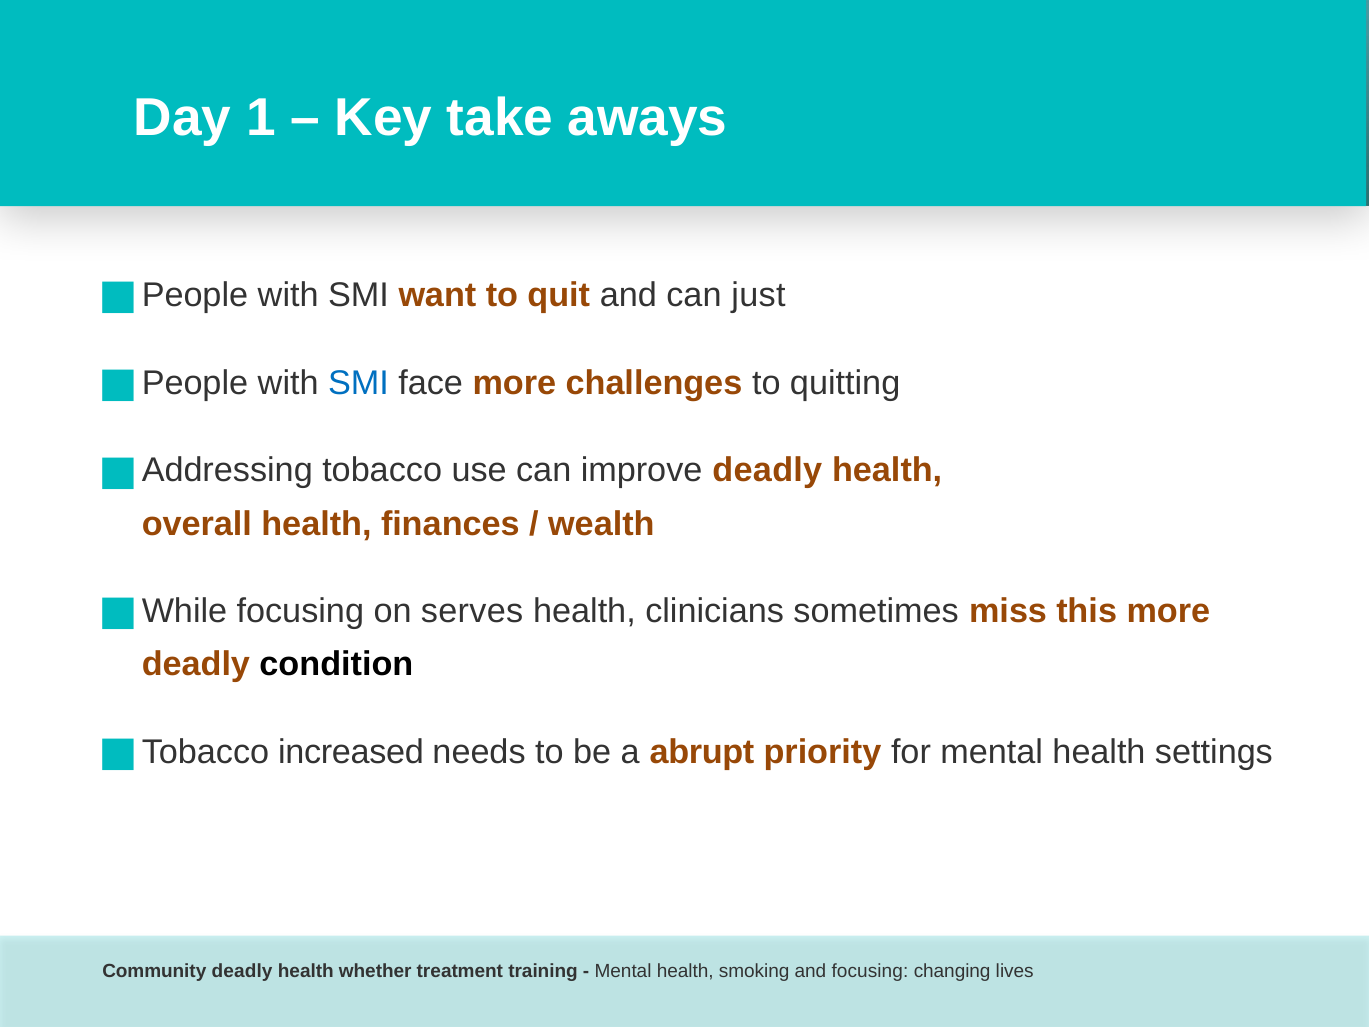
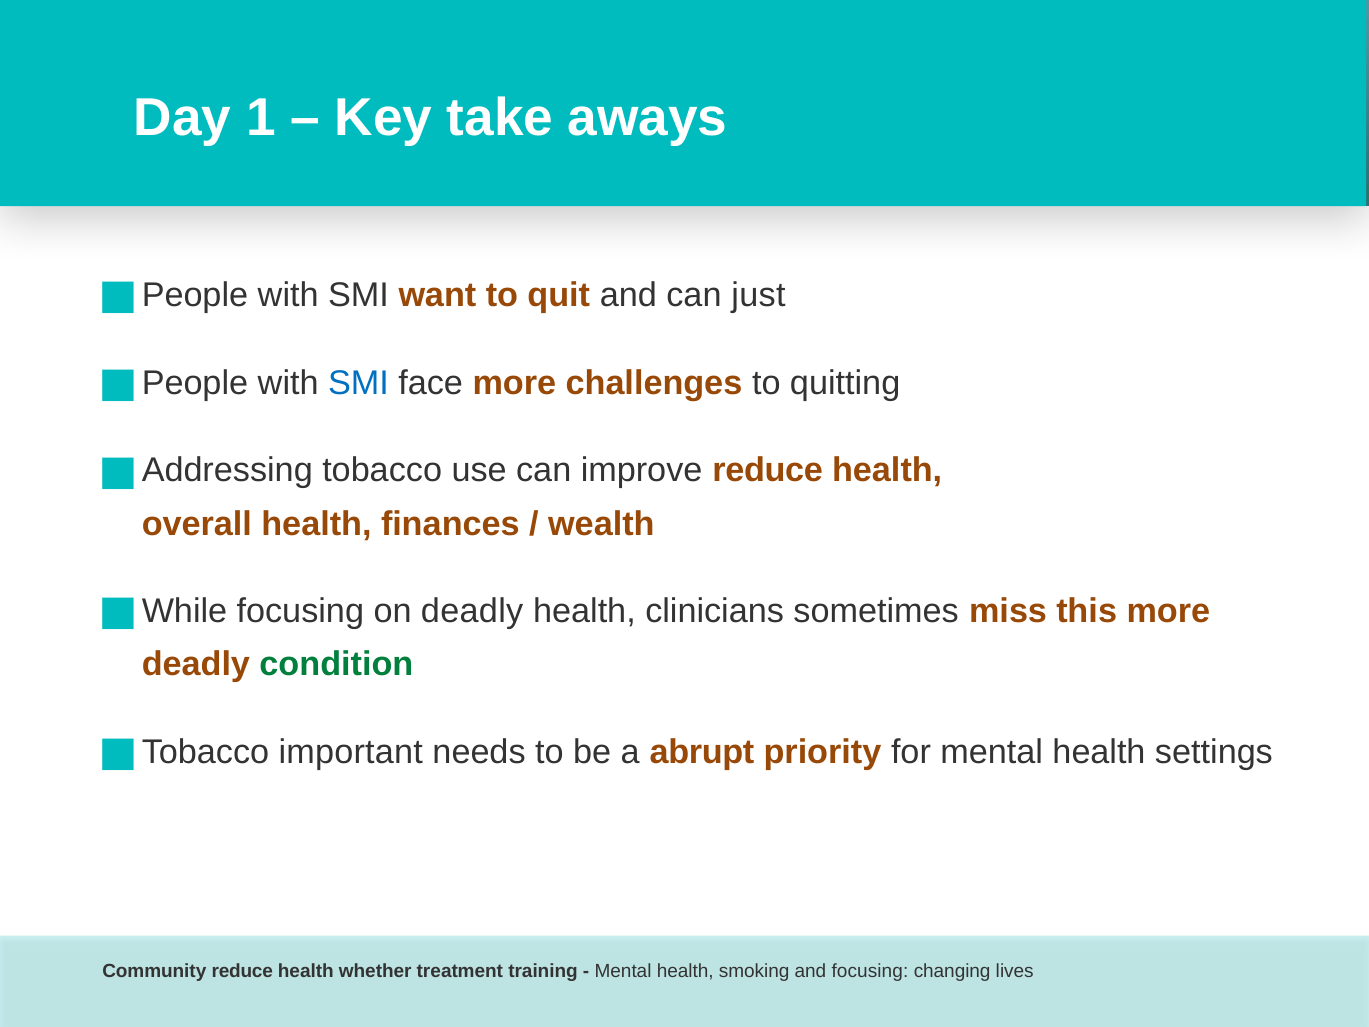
improve deadly: deadly -> reduce
on serves: serves -> deadly
condition colour: black -> green
increased: increased -> important
Community deadly: deadly -> reduce
